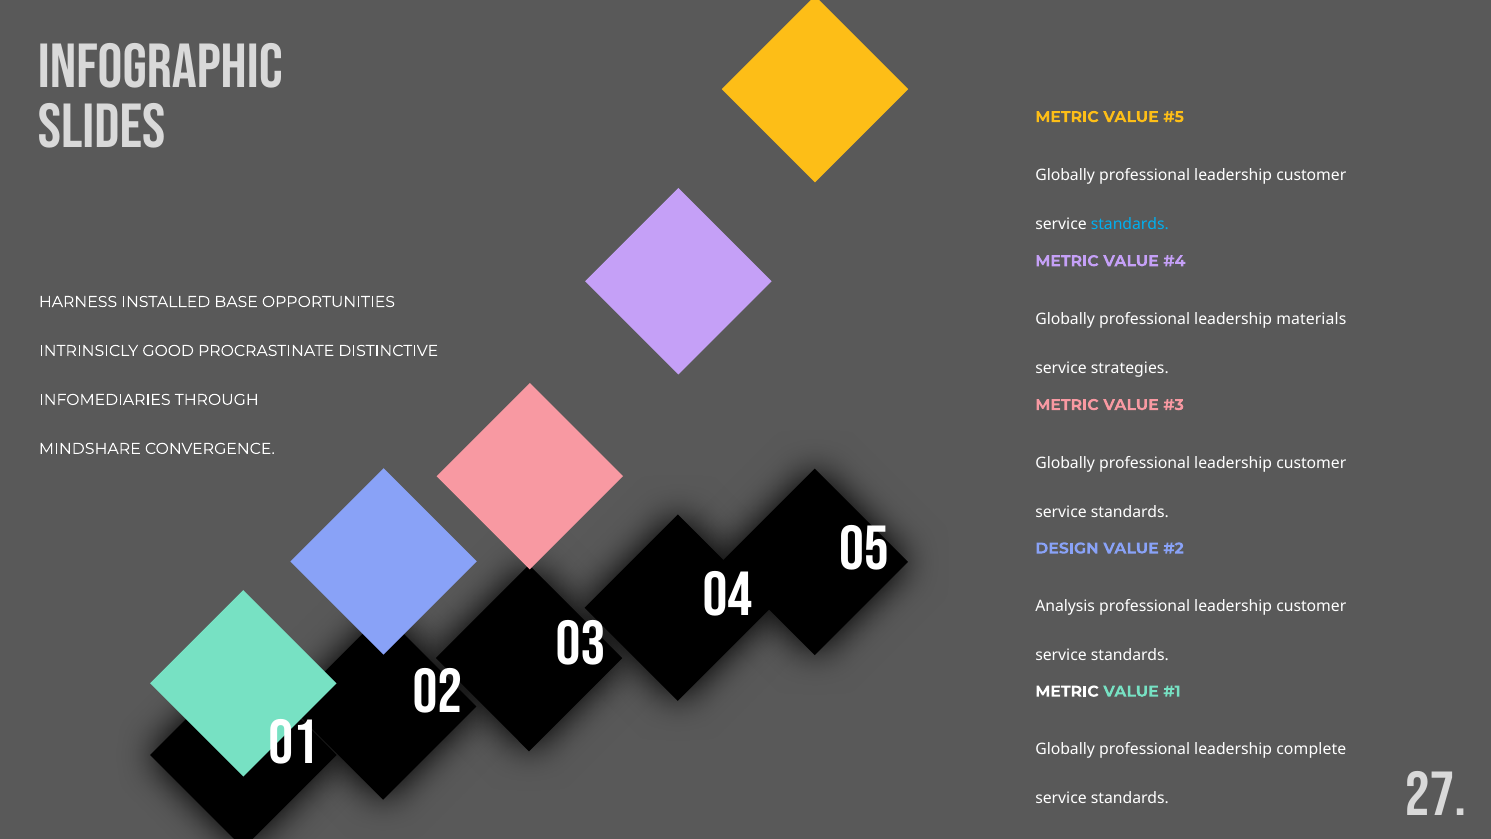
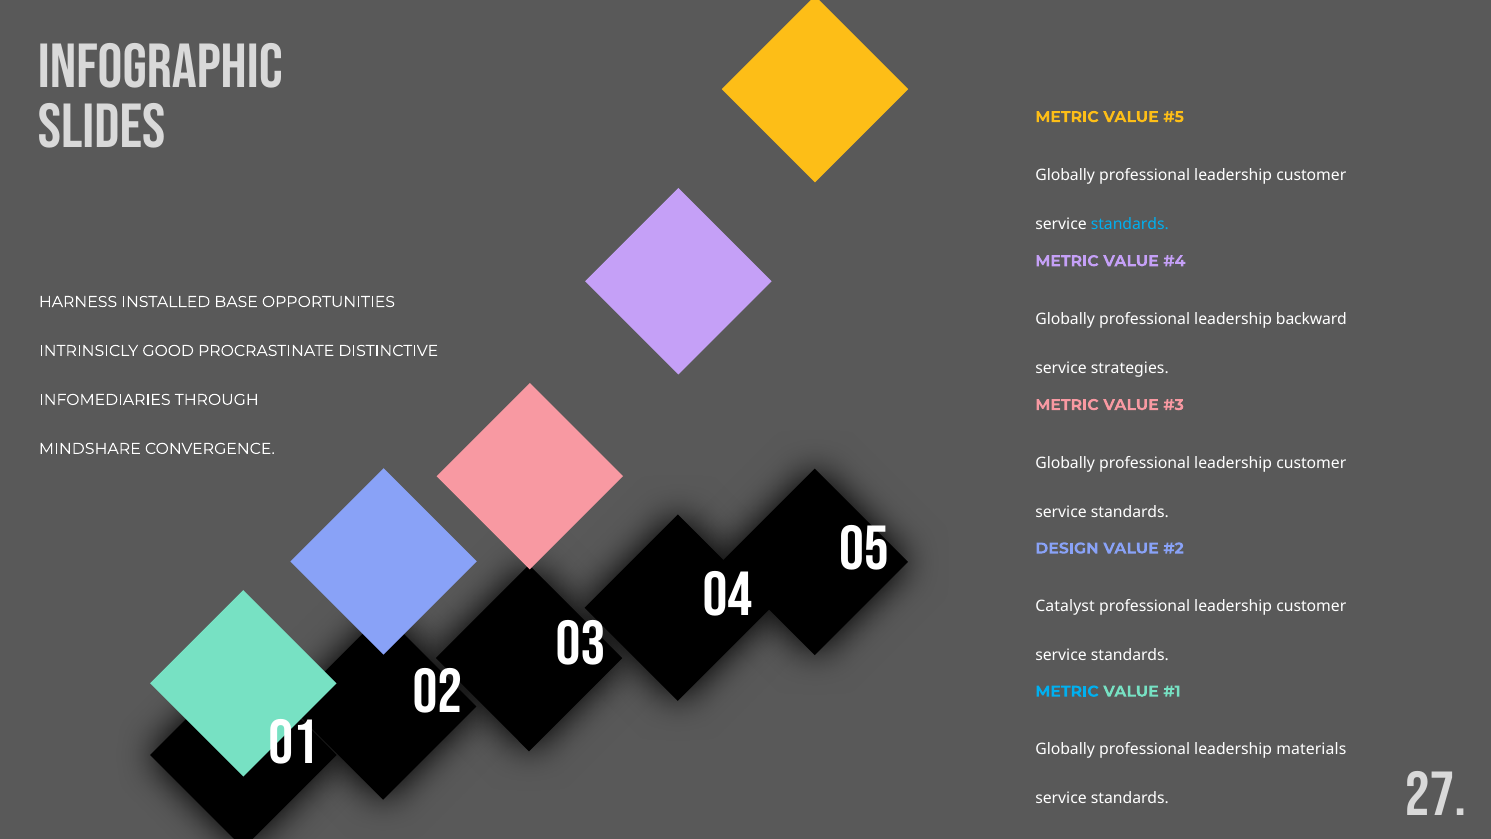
materials: materials -> backward
Analysis: Analysis -> Catalyst
METRIC at (1067, 691) colour: white -> light blue
complete: complete -> materials
